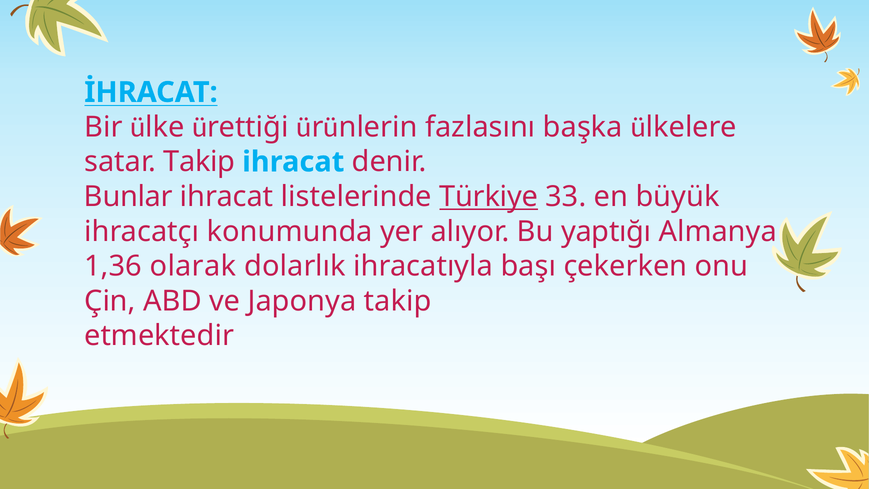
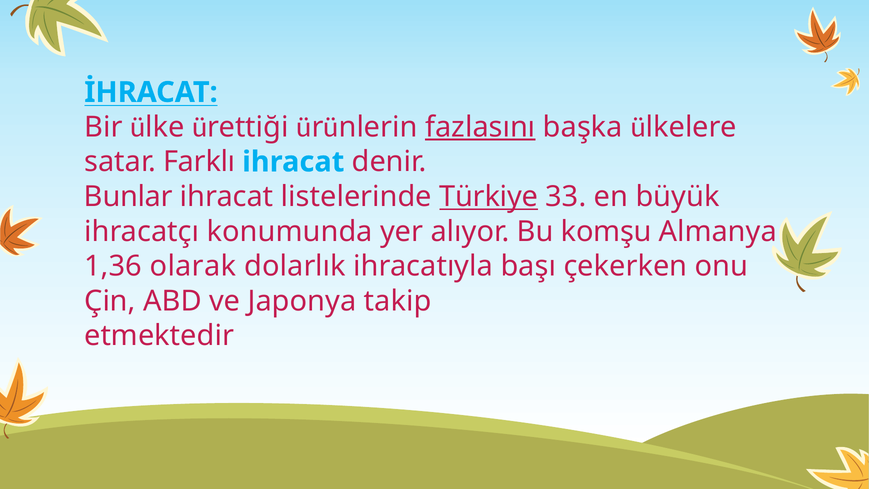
fazlasını underline: none -> present
satar Takip: Takip -> Farklı
yaptığı: yaptığı -> komşu
